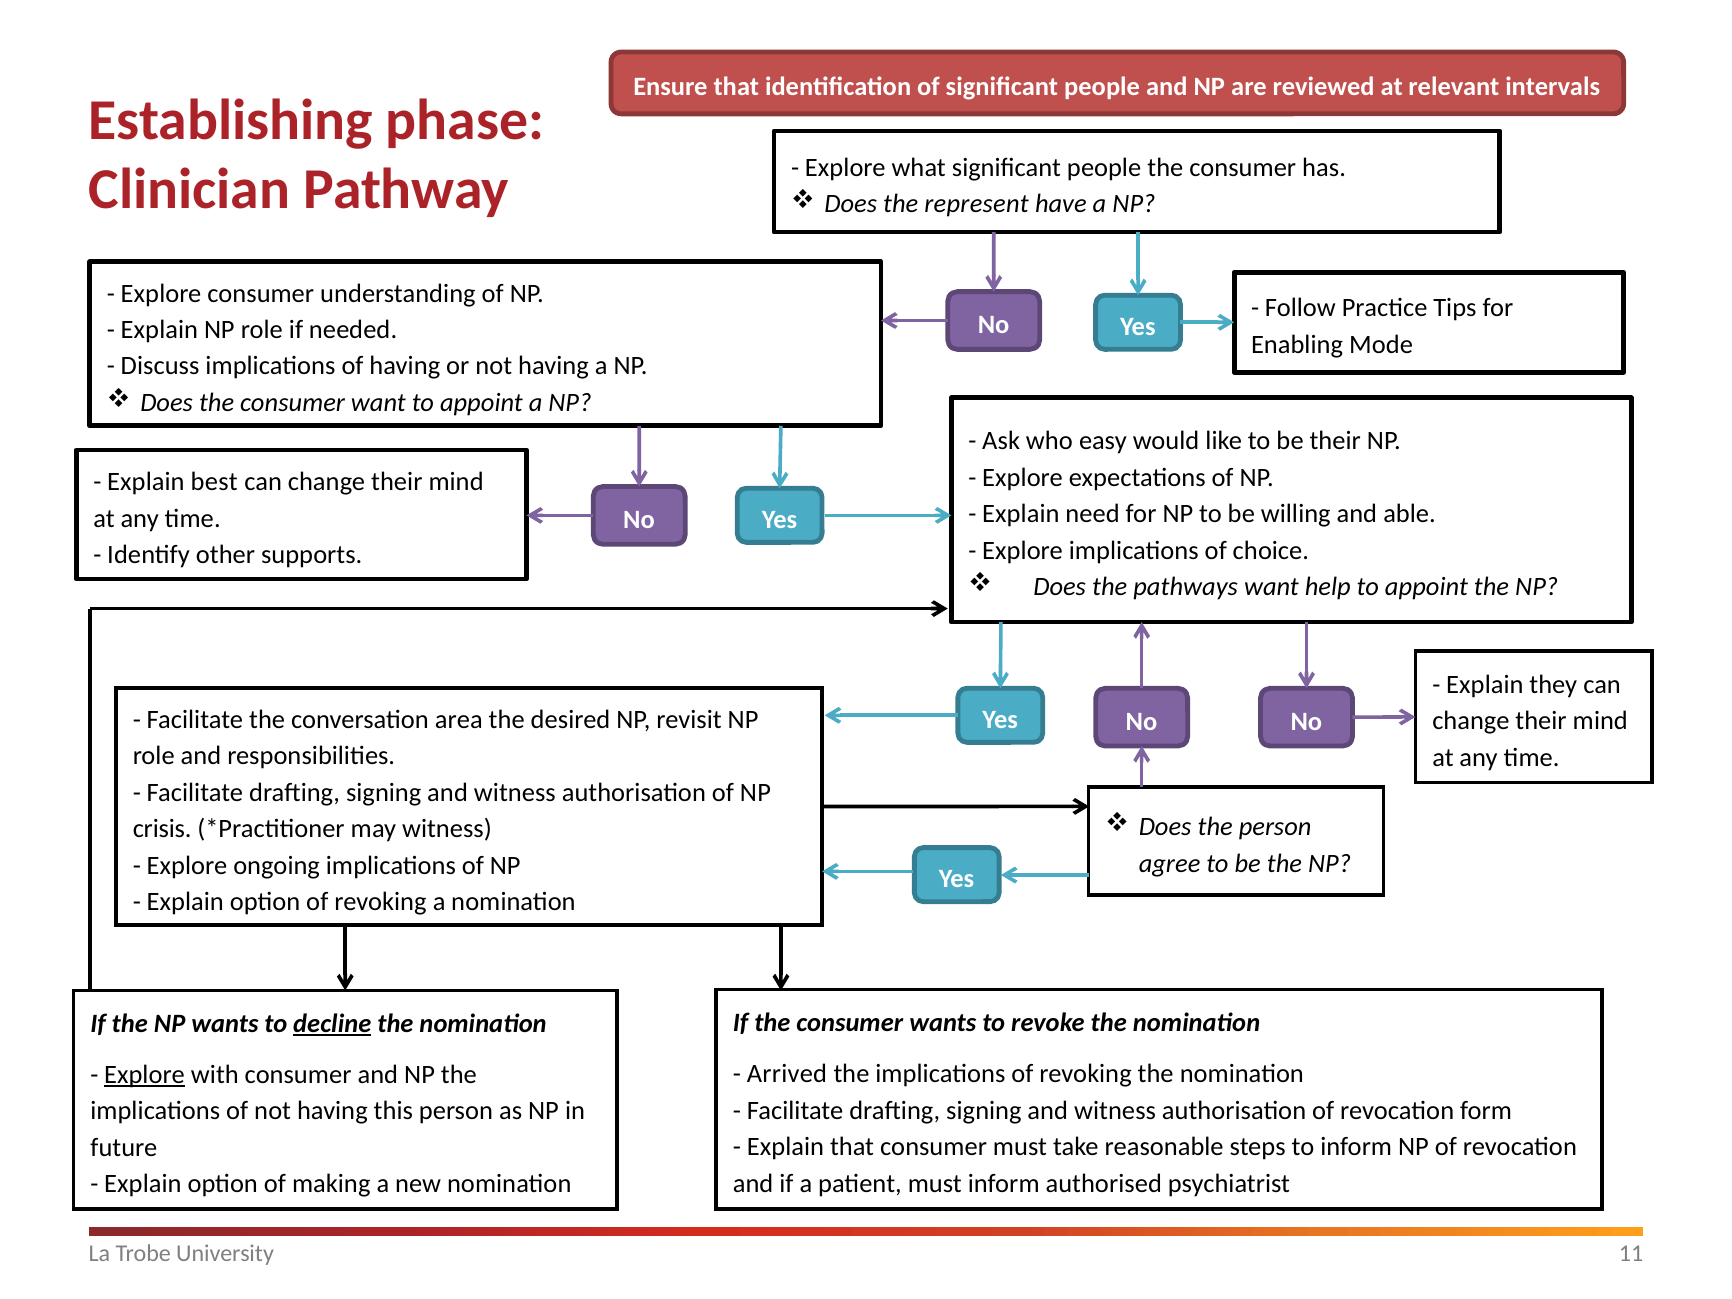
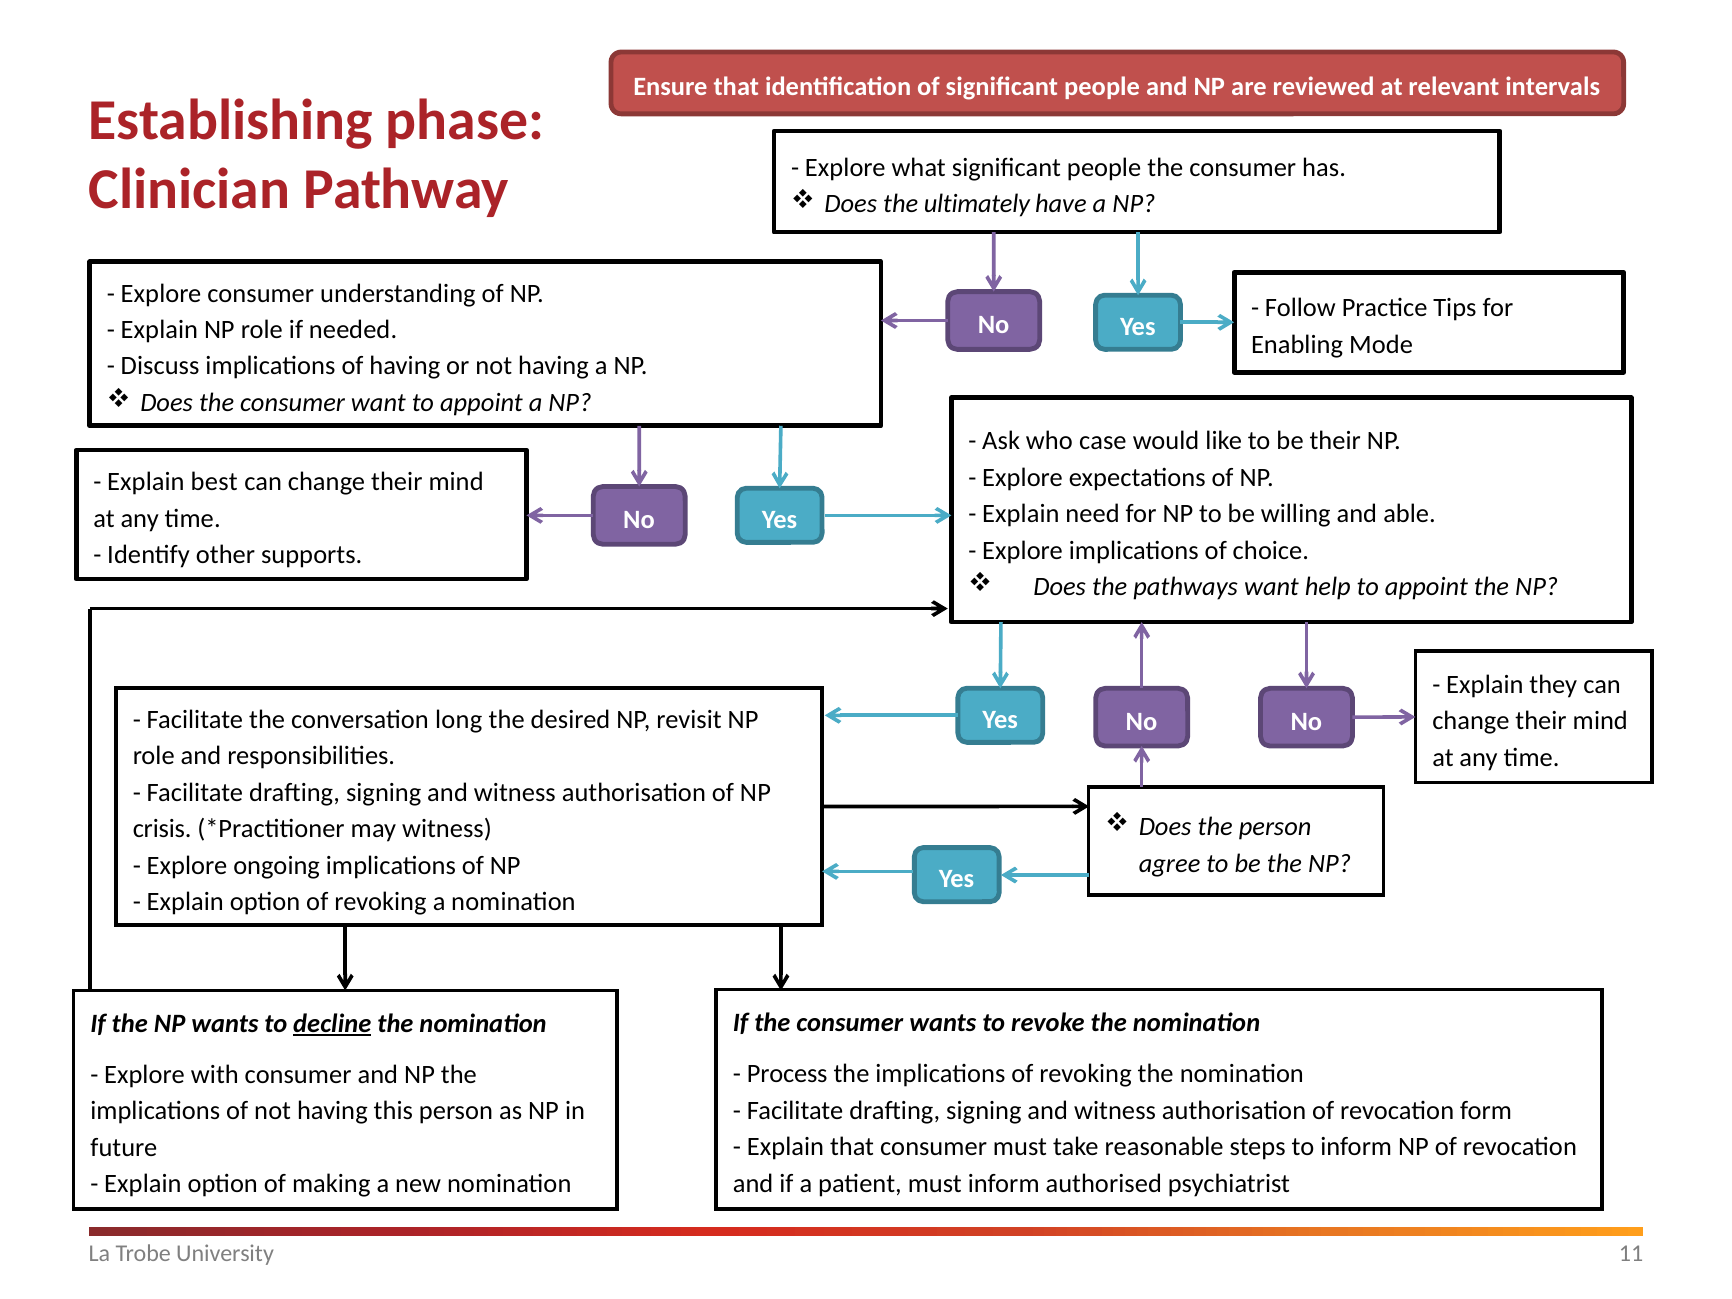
represent: represent -> ultimately
easy: easy -> case
area: area -> long
Arrived: Arrived -> Process
Explore at (145, 1075) underline: present -> none
